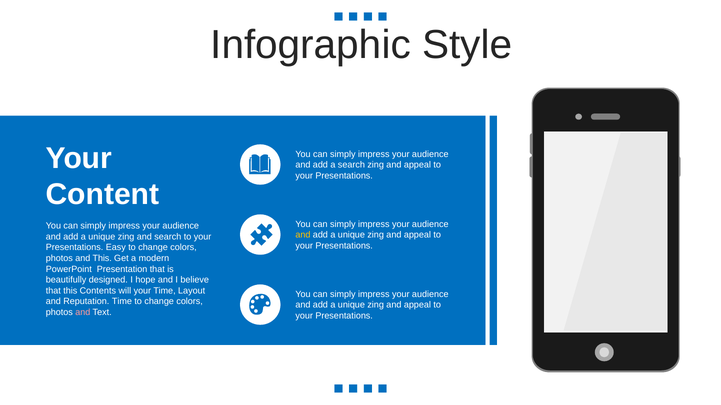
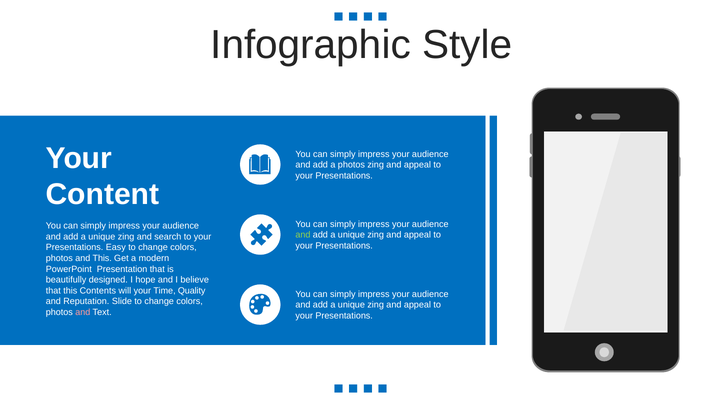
a search: search -> photos
and at (303, 235) colour: yellow -> light green
Layout: Layout -> Quality
Reputation Time: Time -> Slide
